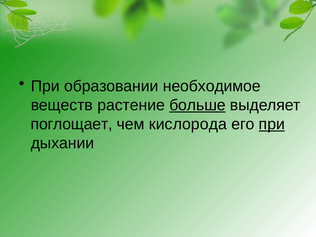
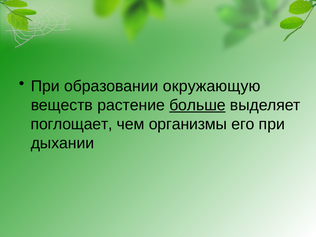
необходимое: необходимое -> окружающую
кислорода: кислорода -> организмы
при at (272, 124) underline: present -> none
